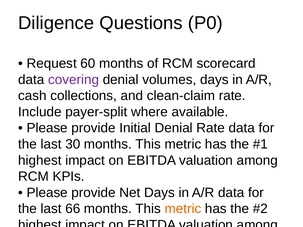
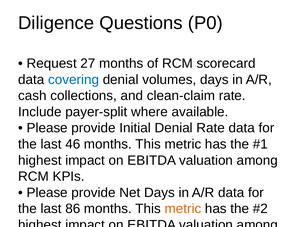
60: 60 -> 27
covering colour: purple -> blue
30: 30 -> 46
66: 66 -> 86
